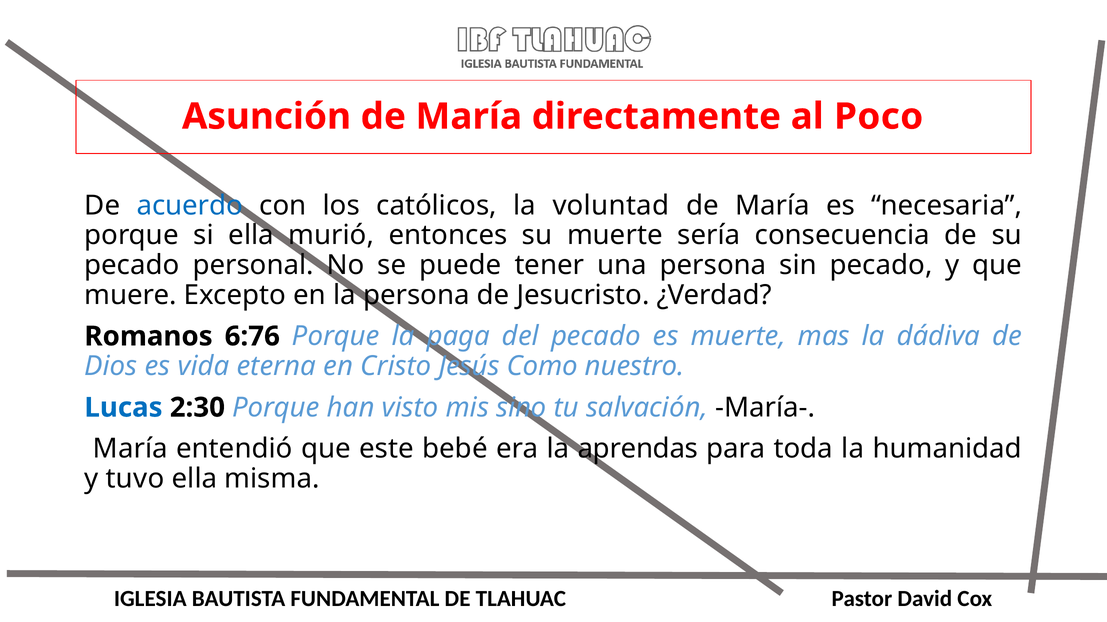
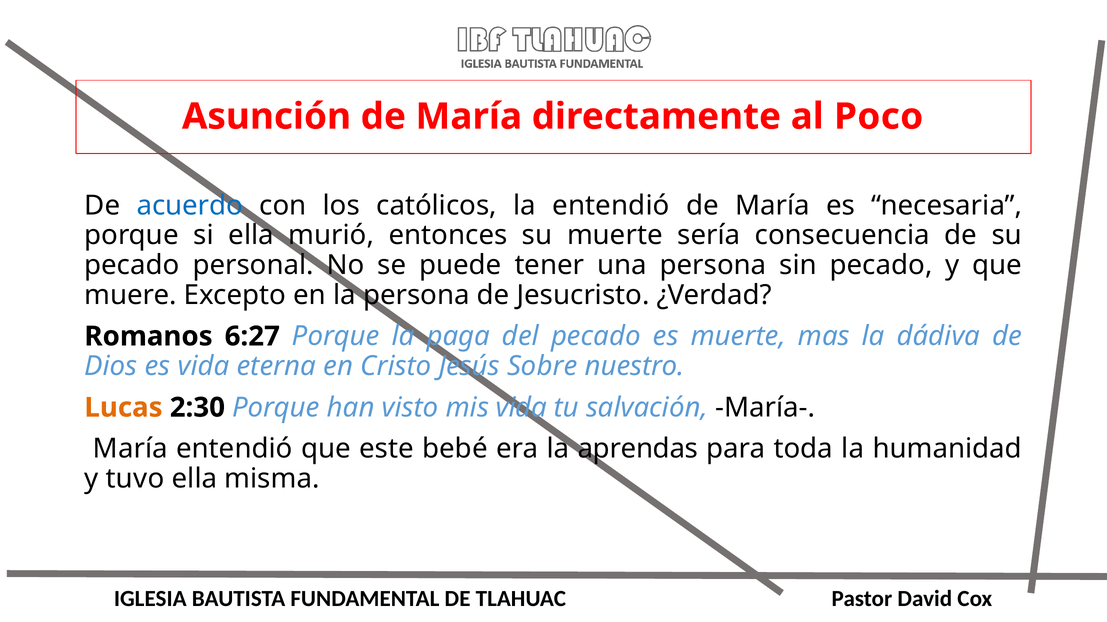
la voluntad: voluntad -> entendió
6:76: 6:76 -> 6:27
Como: Como -> Sobre
Lucas colour: blue -> orange
mis sino: sino -> vida
